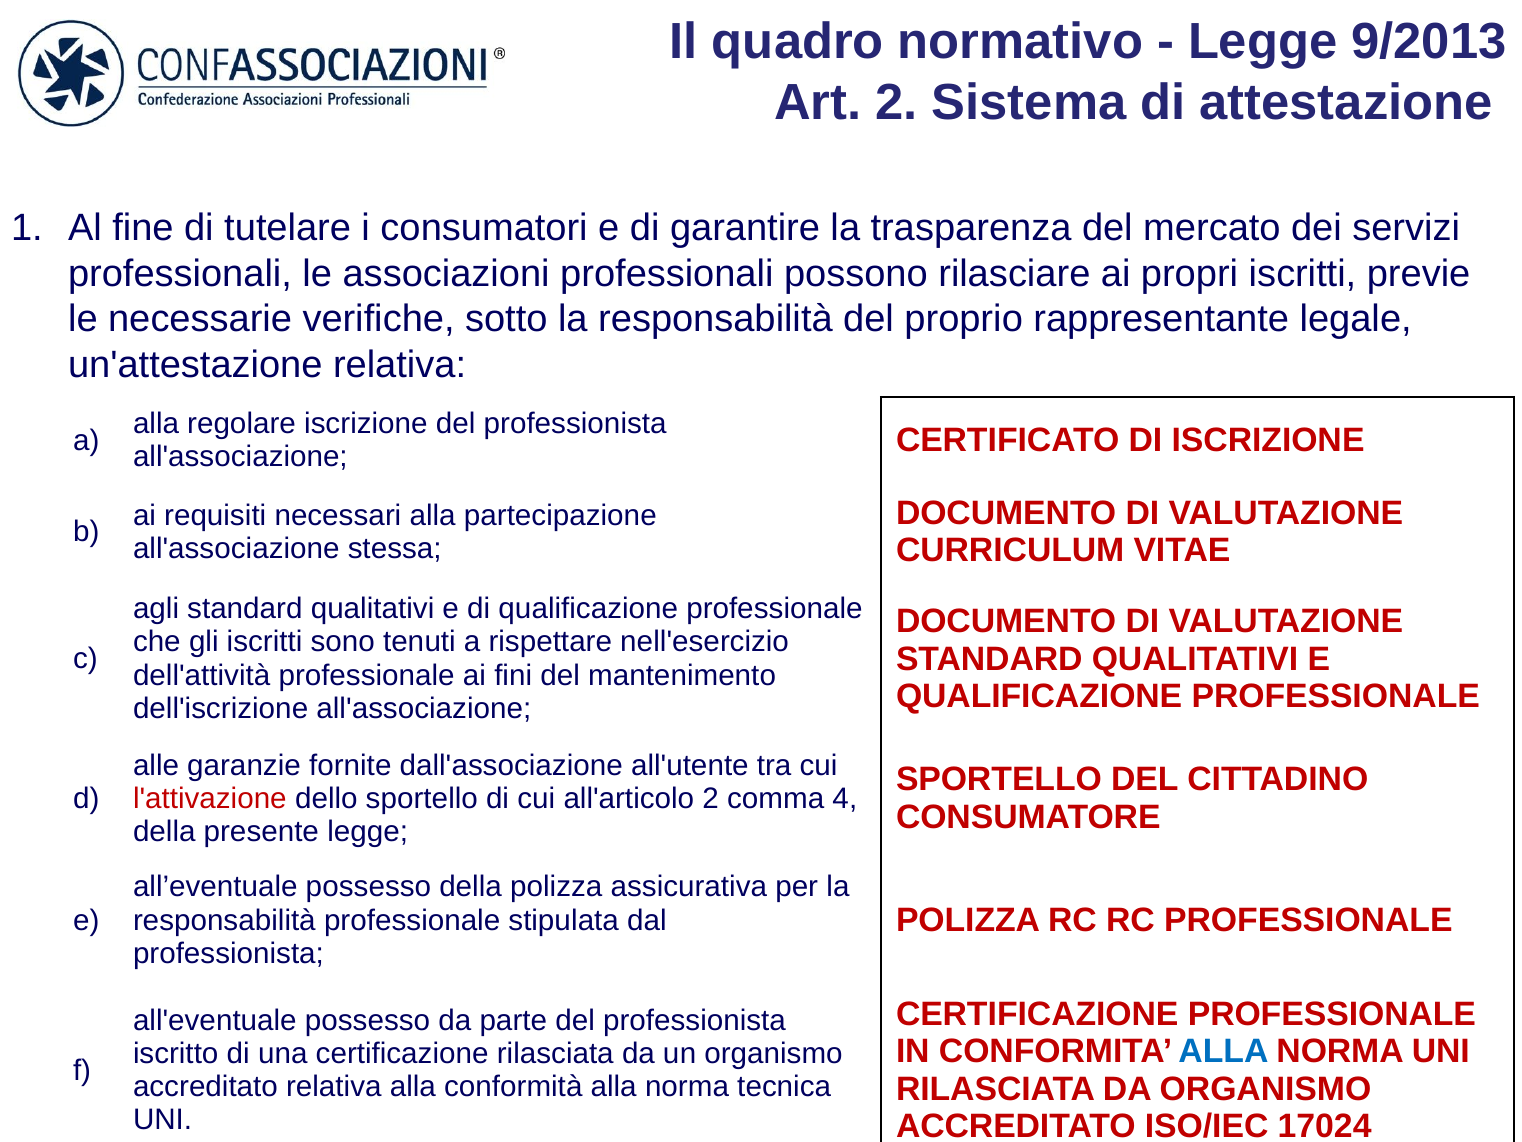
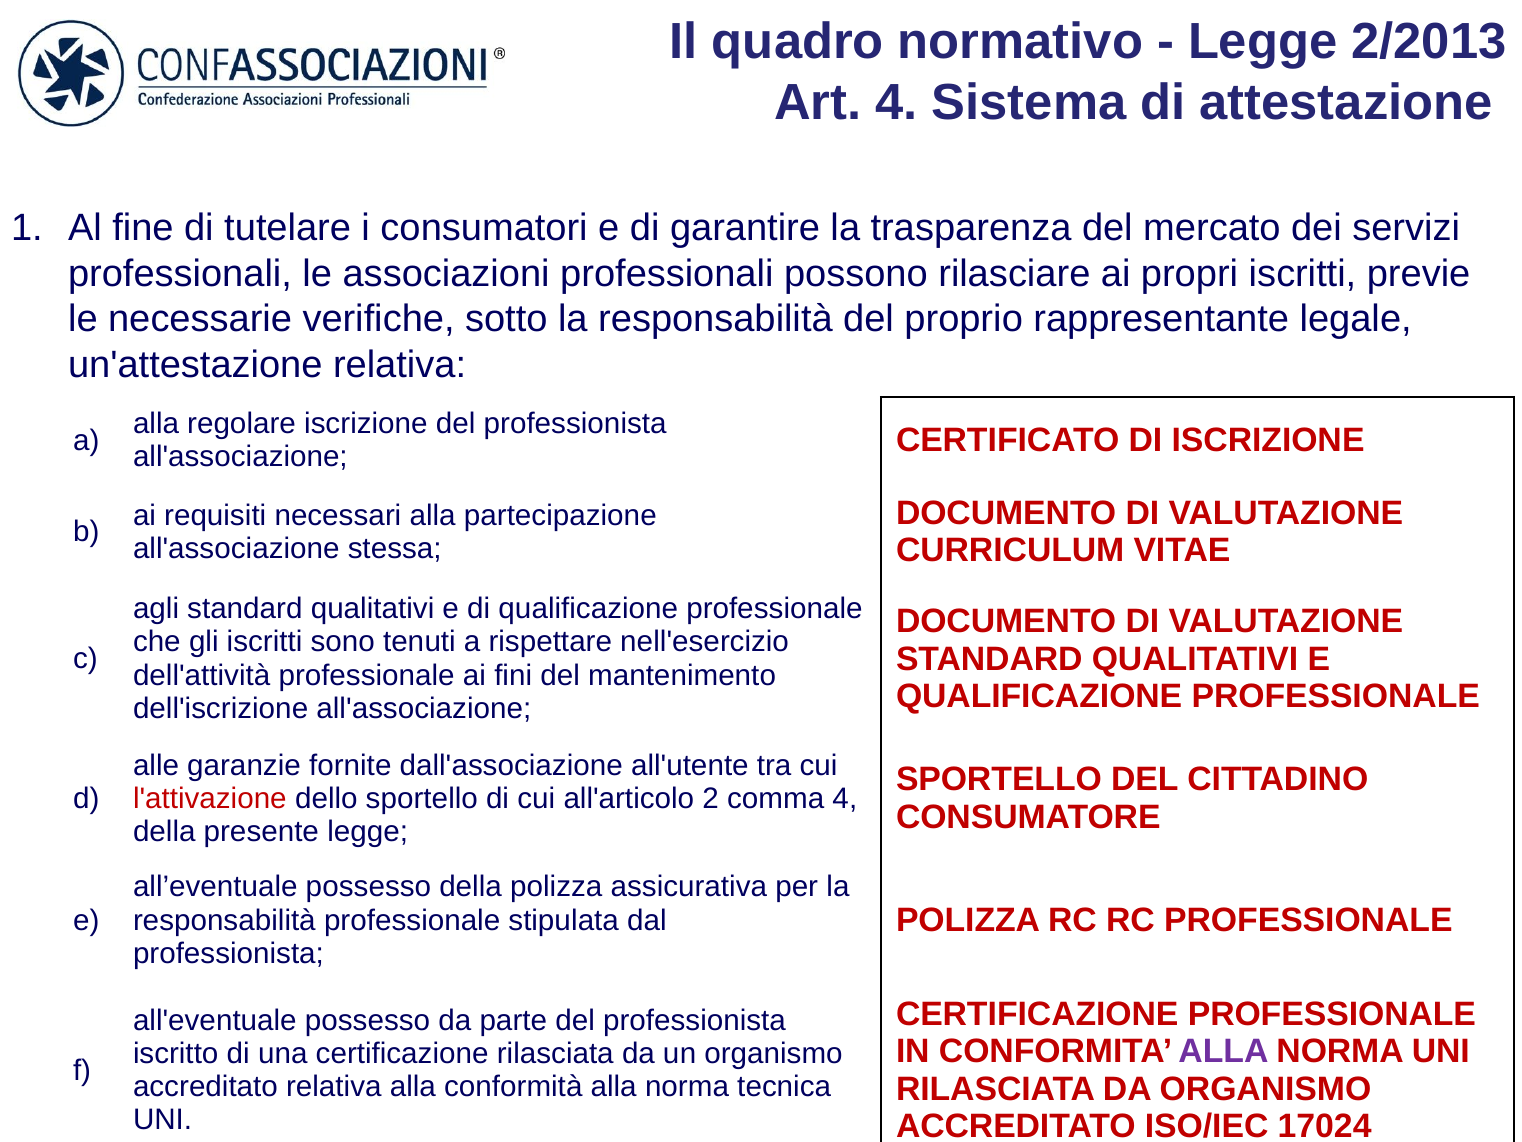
9/2013: 9/2013 -> 2/2013
Art 2: 2 -> 4
ALLA at (1223, 1051) colour: blue -> purple
